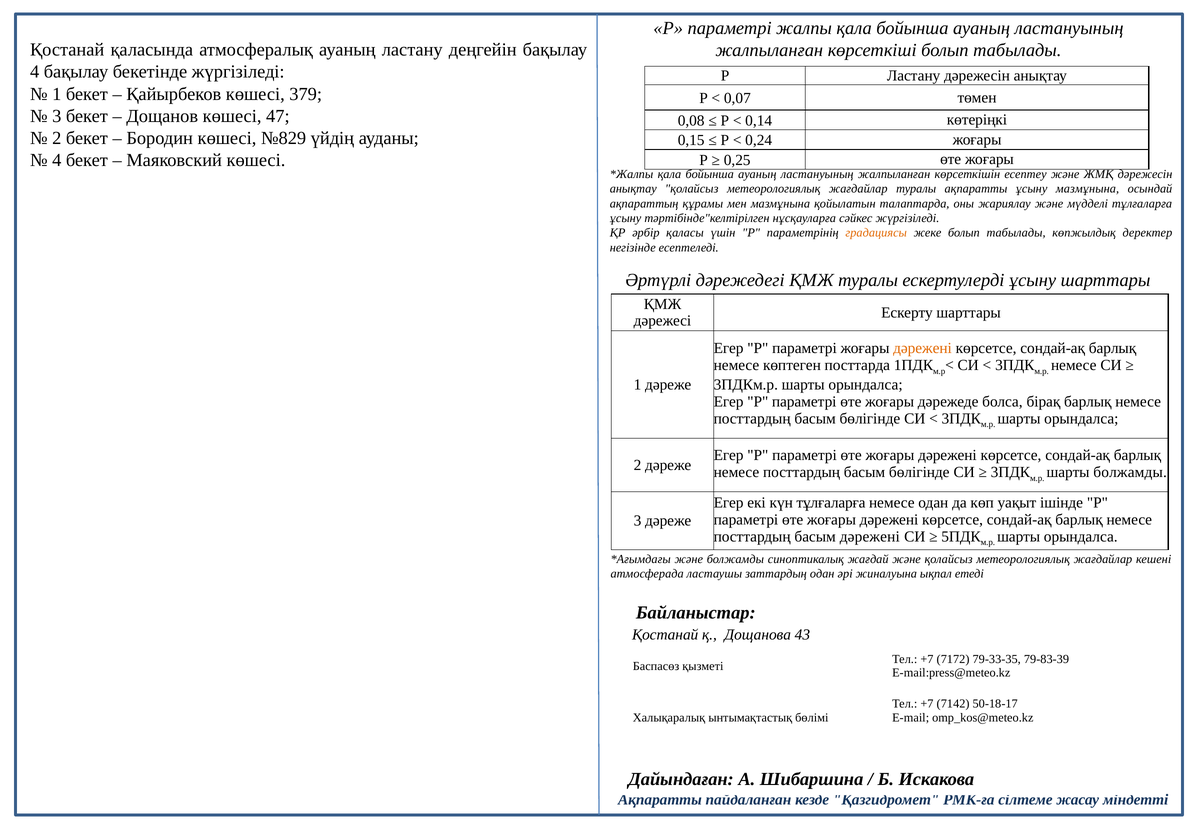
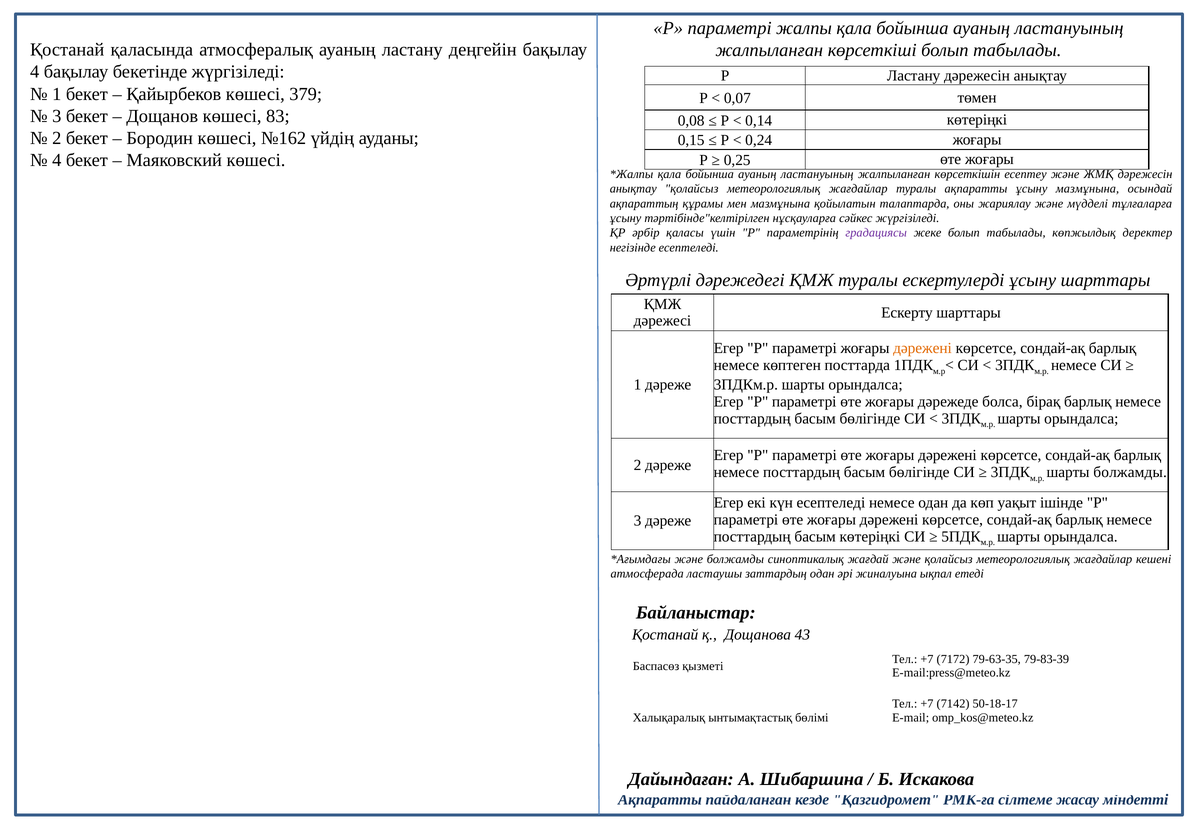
47: 47 -> 83
№829: №829 -> №162
градациясы colour: orange -> purple
күн тұлғаларға: тұлғаларға -> есептеледі
басым дәрежені: дәрежені -> көтеріңкі
79-33-35: 79-33-35 -> 79-63-35
